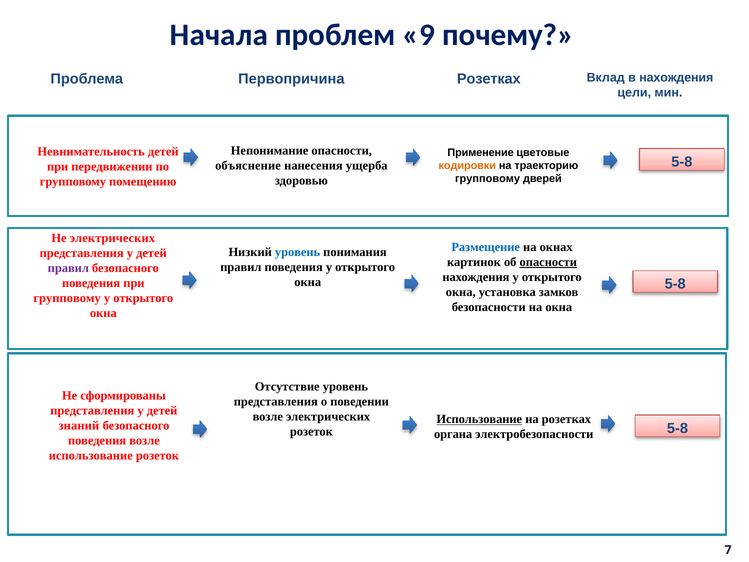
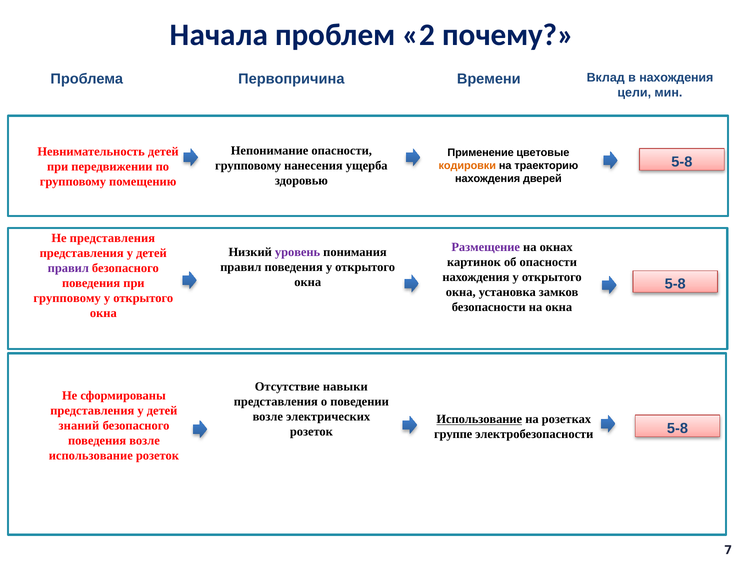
9: 9 -> 2
Розетках at (489, 79): Розетках -> Времени
объяснение at (248, 166): объяснение -> групповому
групповому at (488, 179): групповому -> нахождения
Не электрических: электрических -> представления
Размещение colour: blue -> purple
уровень at (298, 252) colour: blue -> purple
опасности at (548, 262) underline: present -> none
Отсутствие уровень: уровень -> навыки
органа: органа -> группе
